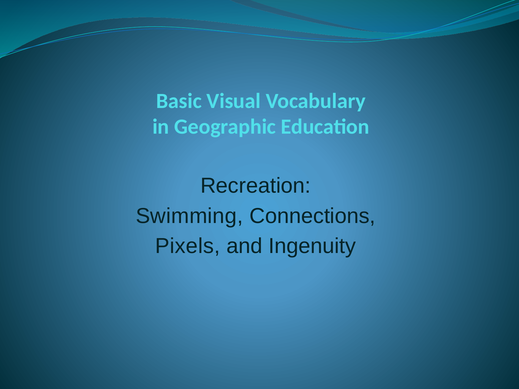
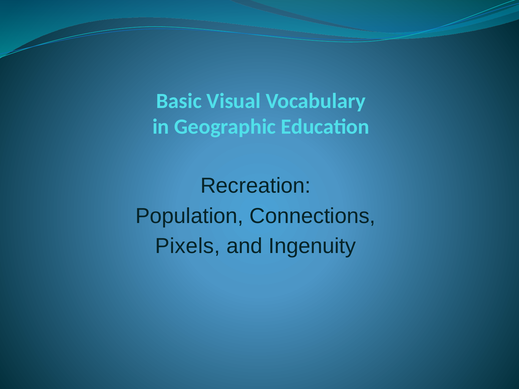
Swimming: Swimming -> Population
